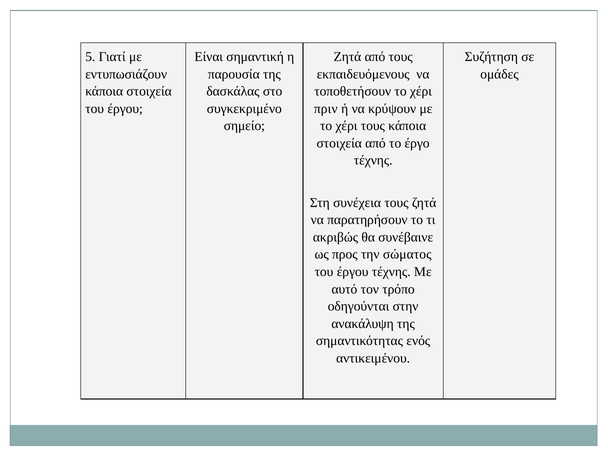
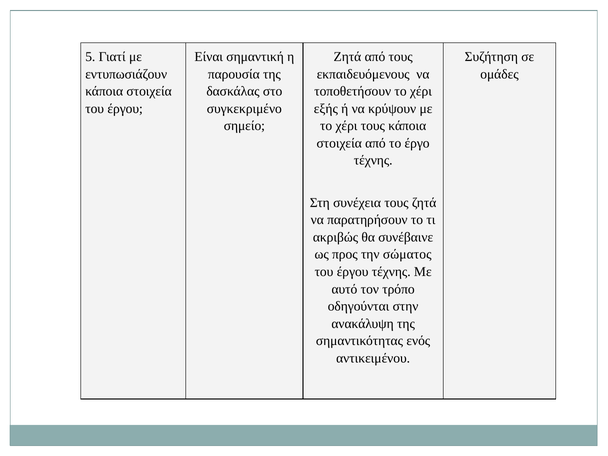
πριν: πριν -> εξής
